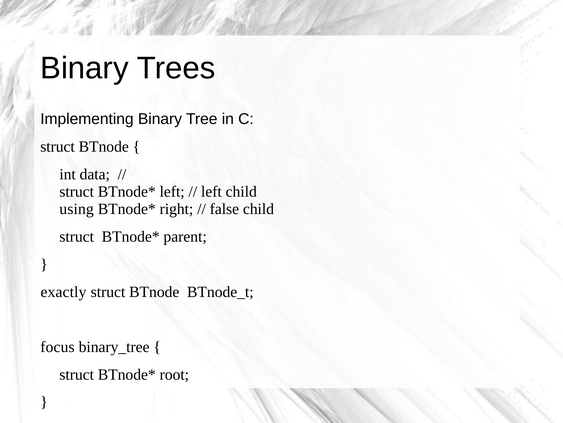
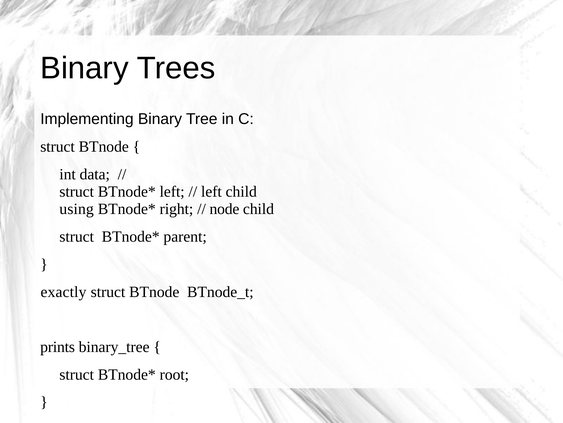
false: false -> node
focus: focus -> prints
